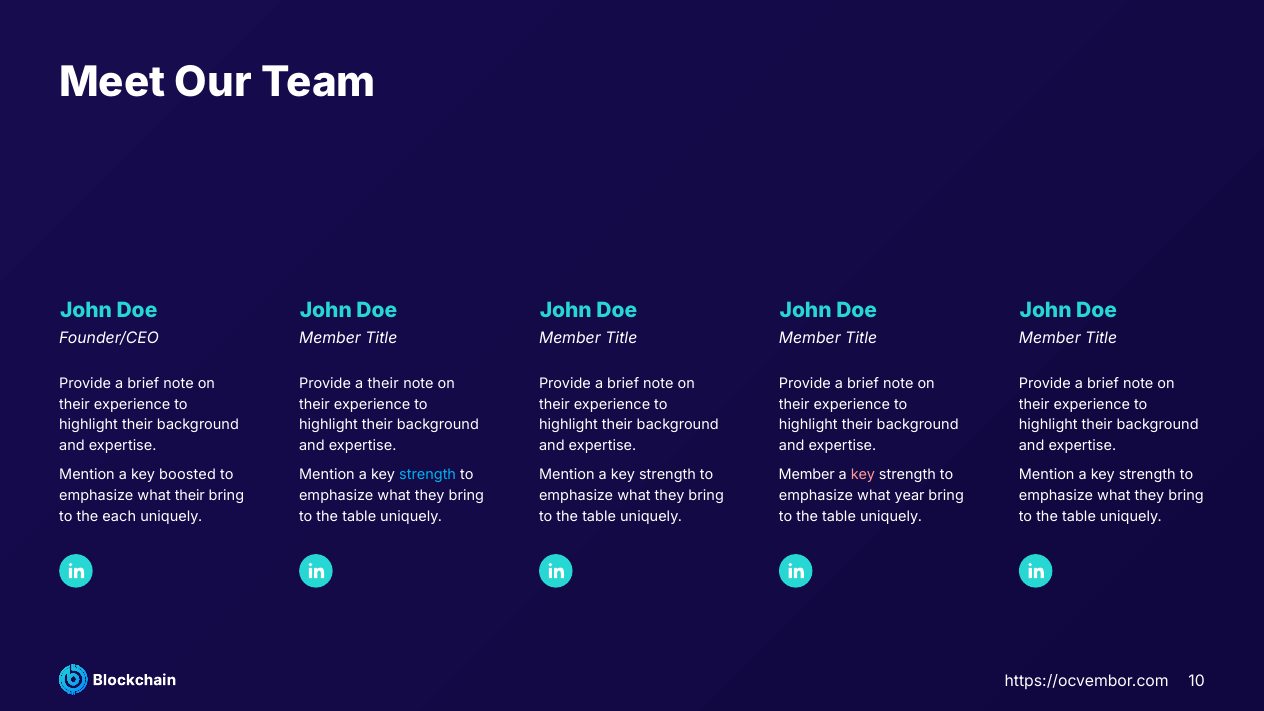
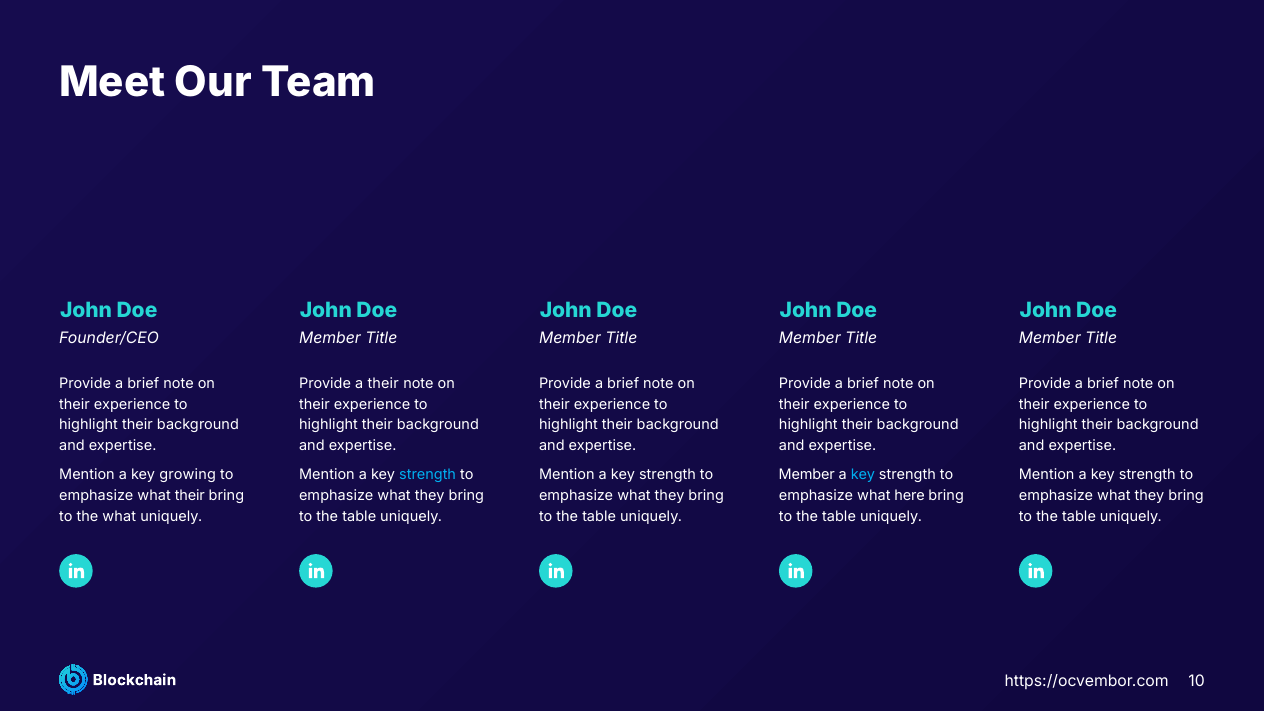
boosted: boosted -> growing
key at (863, 475) colour: pink -> light blue
year: year -> here
the each: each -> what
